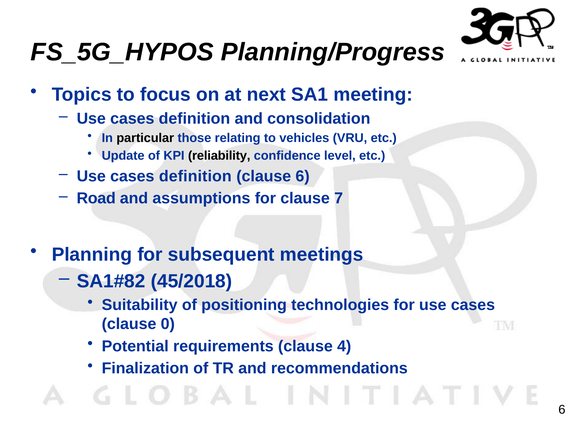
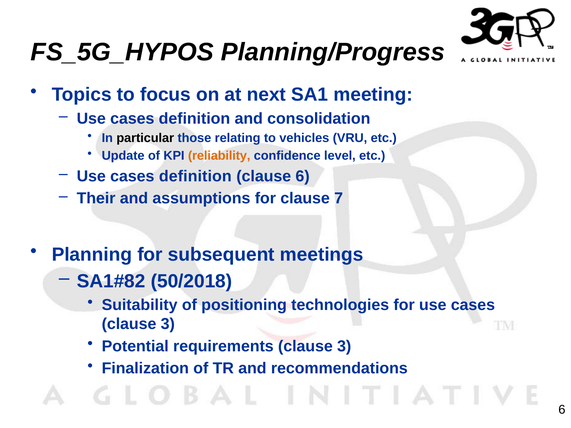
reliability colour: black -> orange
Road: Road -> Their
45/2018: 45/2018 -> 50/2018
0 at (168, 324): 0 -> 3
requirements clause 4: 4 -> 3
